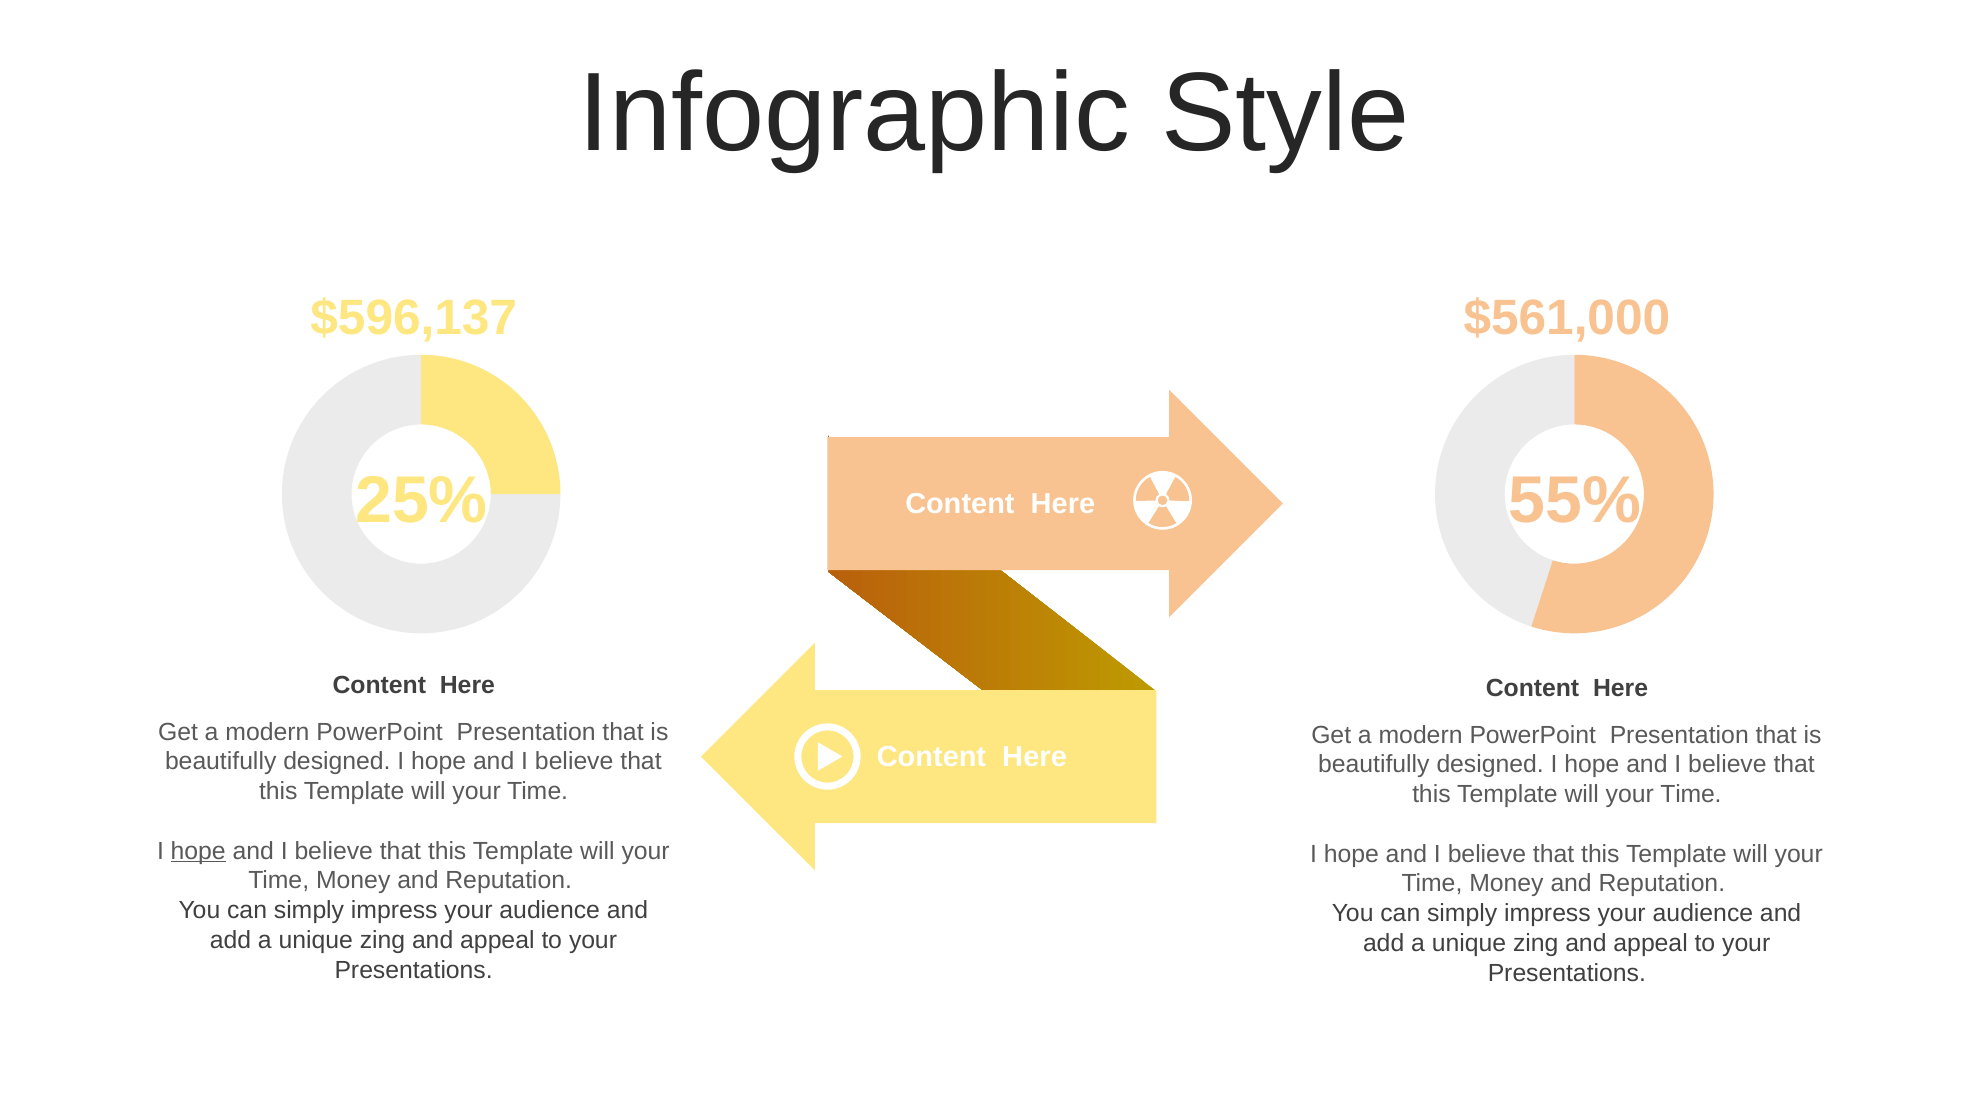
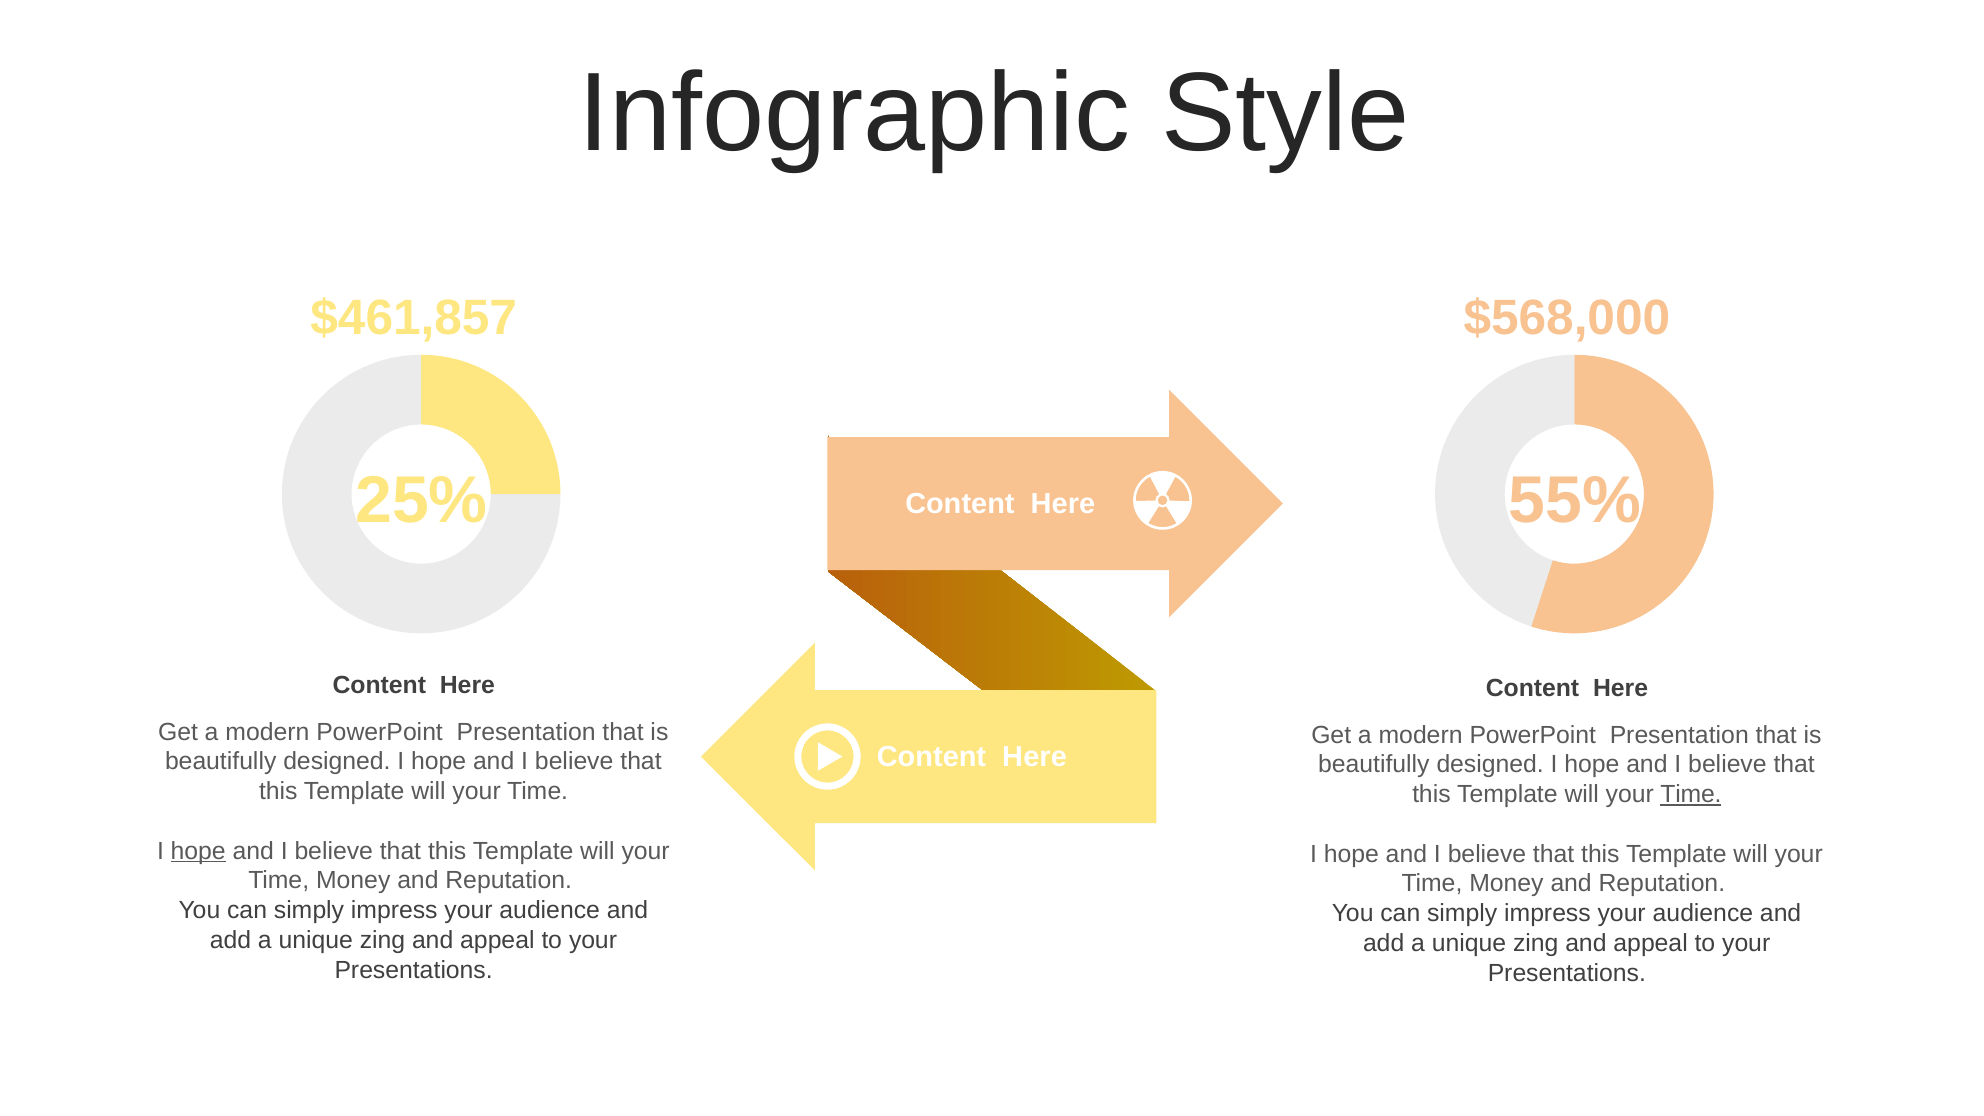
$596,137: $596,137 -> $461,857
$561,000: $561,000 -> $568,000
Time at (1691, 795) underline: none -> present
